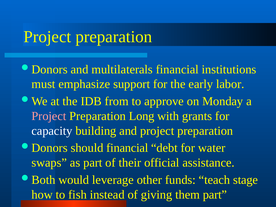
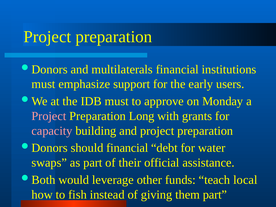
labor: labor -> users
IDB from: from -> must
capacity colour: white -> pink
stage: stage -> local
